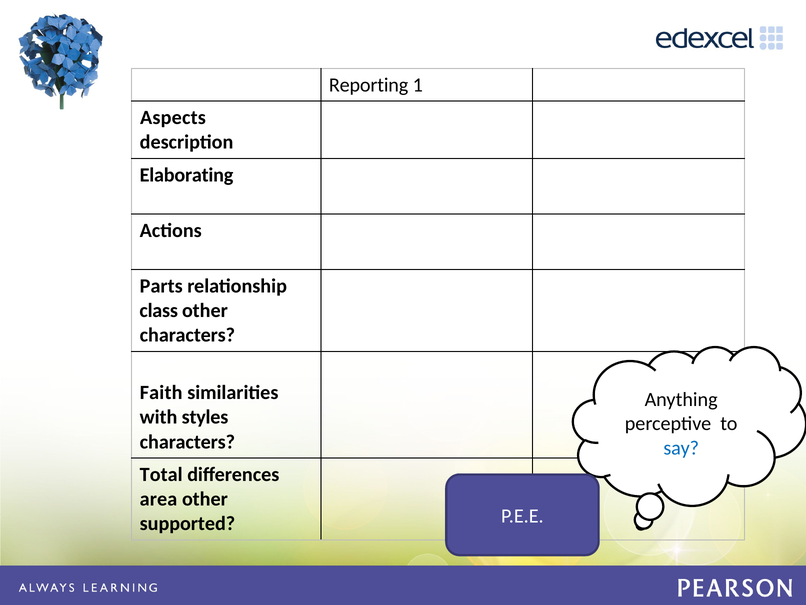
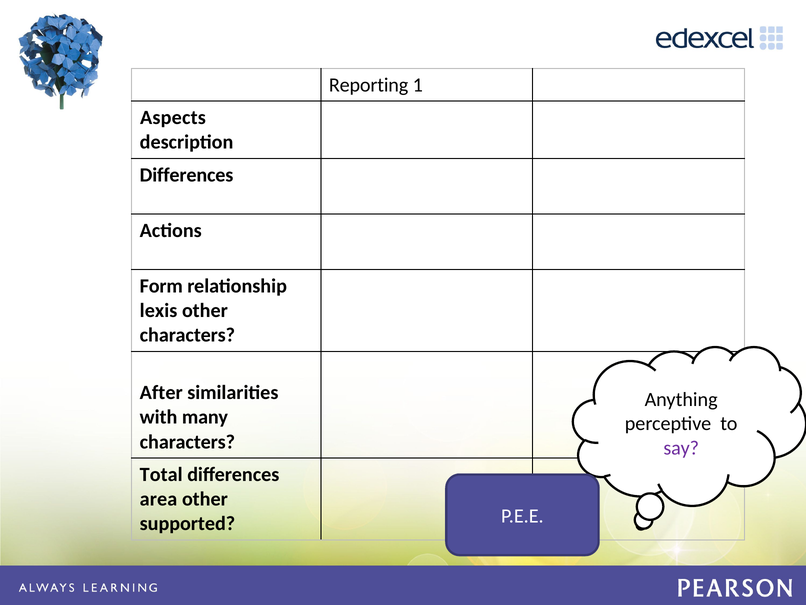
Elaborating at (187, 175): Elaborating -> Differences
Parts: Parts -> Form
class: class -> lexis
Faith: Faith -> After
styles: styles -> many
say colour: blue -> purple
